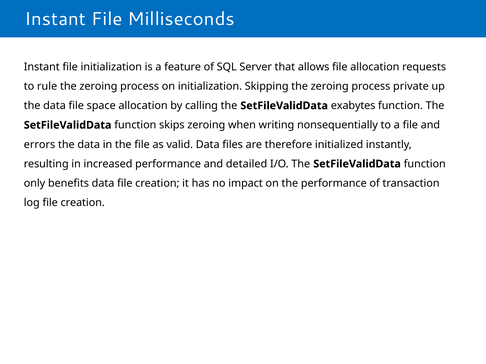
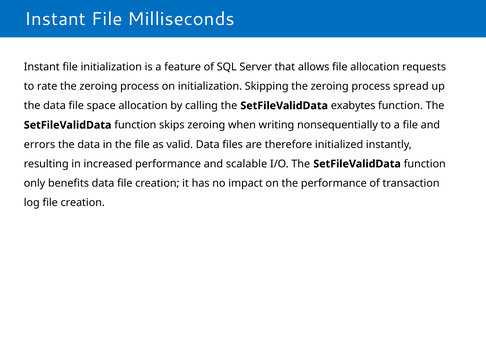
rule: rule -> rate
private: private -> spread
detailed: detailed -> scalable
